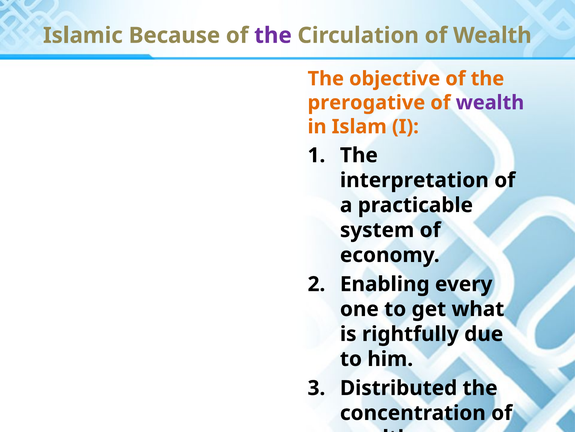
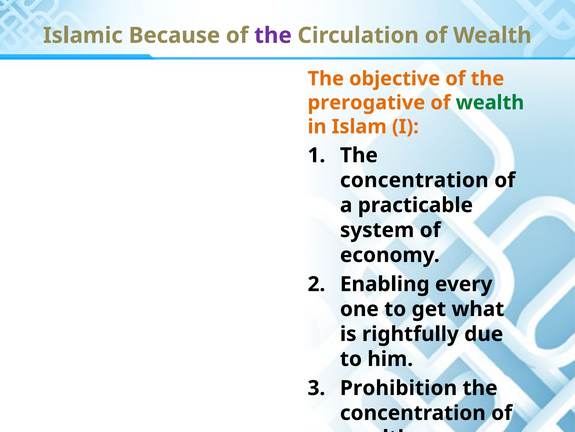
wealth at (490, 103) colour: purple -> green
interpretation at (414, 180): interpretation -> concentration
Distributed: Distributed -> Prohibition
